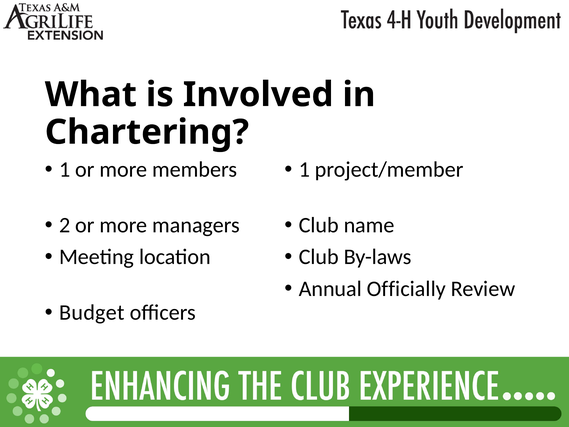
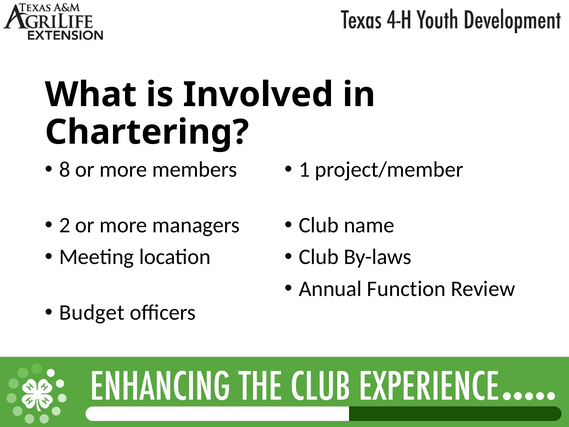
1 at (65, 169): 1 -> 8
Officially: Officially -> Function
